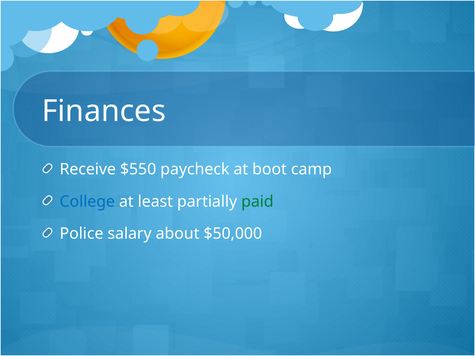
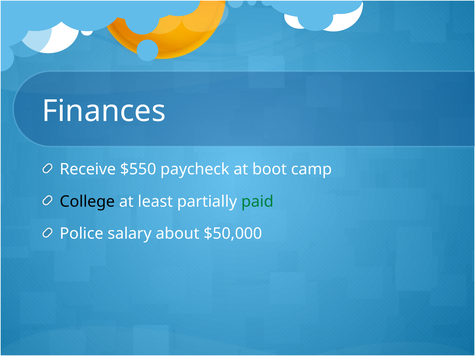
College colour: blue -> black
